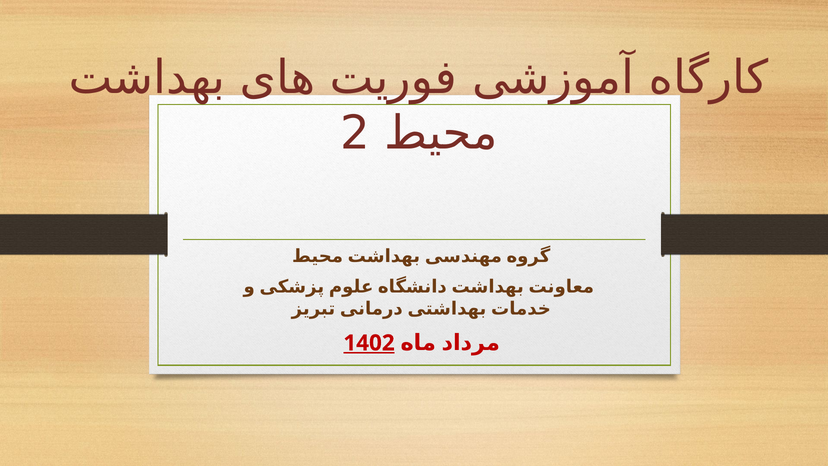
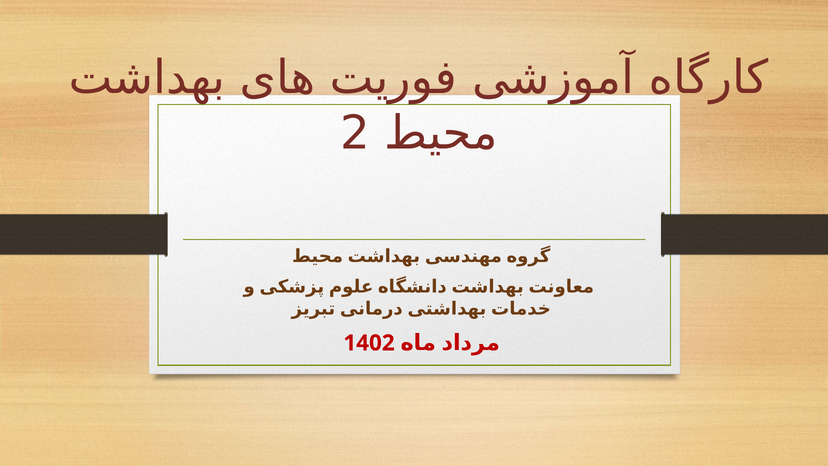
1402 underline: present -> none
